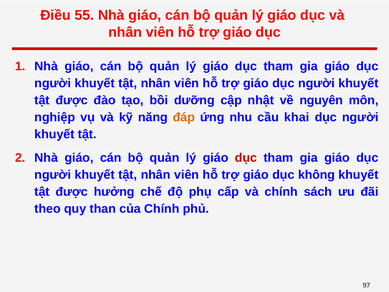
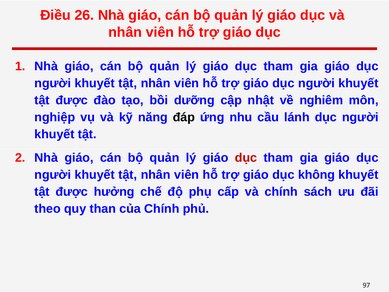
55: 55 -> 26
nguyên: nguyên -> nghiêm
đáp colour: orange -> black
khai: khai -> lánh
